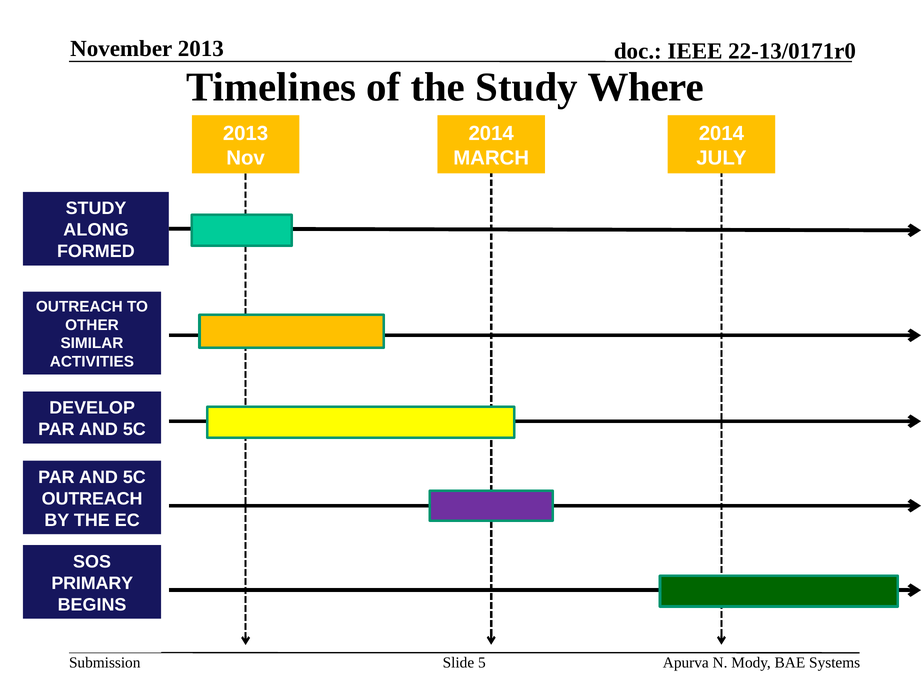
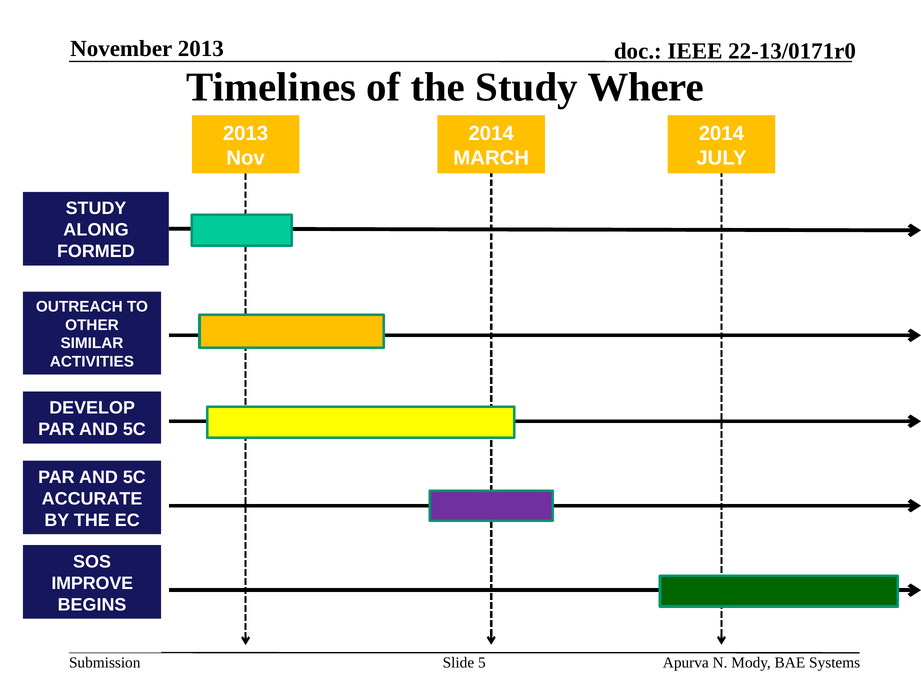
OUTREACH at (92, 499): OUTREACH -> ACCURATE
PRIMARY: PRIMARY -> IMPROVE
